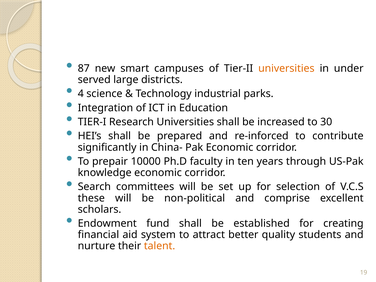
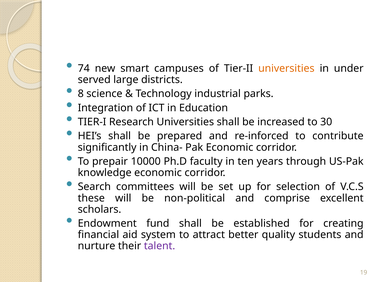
87: 87 -> 74
4: 4 -> 8
talent colour: orange -> purple
